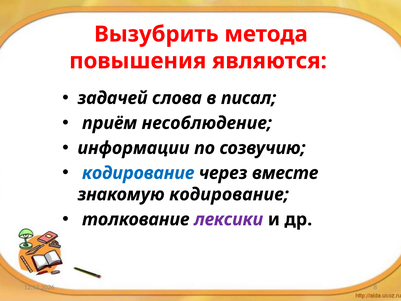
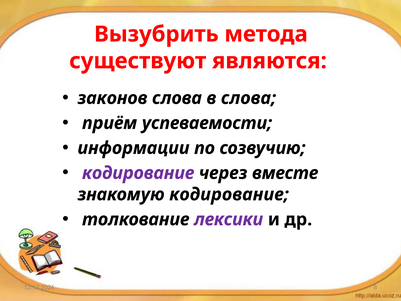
повышения: повышения -> существуют
задачей: задачей -> законов
в писал: писал -> слова
несоблюдение: несоблюдение -> успеваемости
кодирование at (138, 173) colour: blue -> purple
